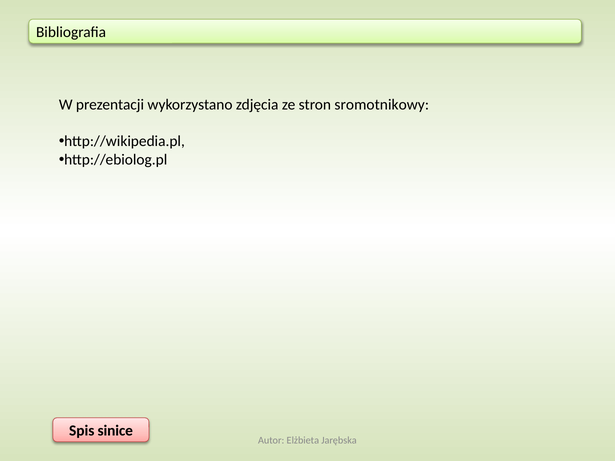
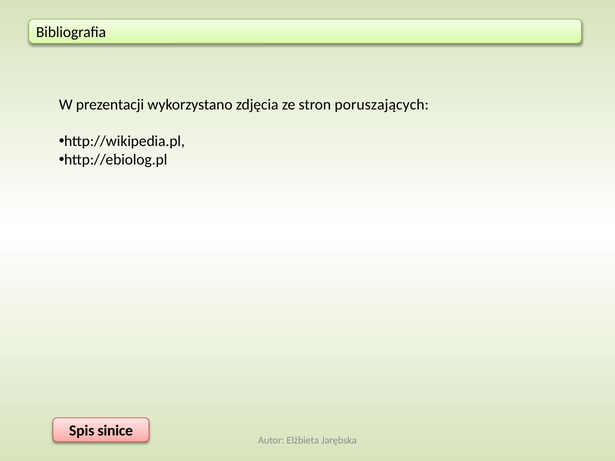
sromotnikowy: sromotnikowy -> poruszających
